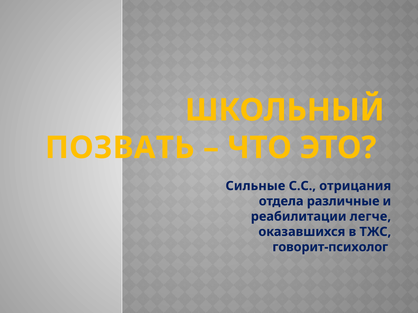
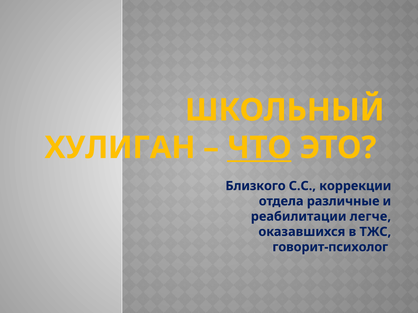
ПОЗВАТЬ: ПОЗВАТЬ -> ХУЛИГАН
ЧТО underline: none -> present
Сильные: Сильные -> Близкого
отрицания: отрицания -> коррекции
